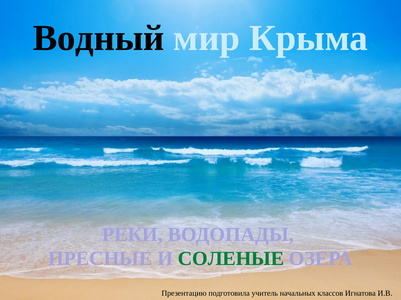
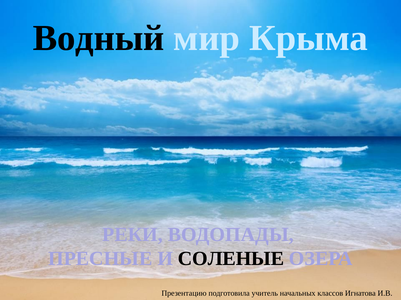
СОЛЕНЫЕ colour: green -> black
